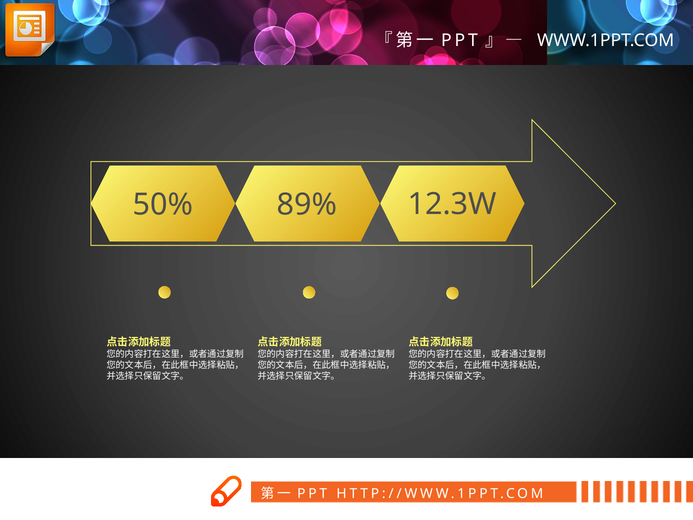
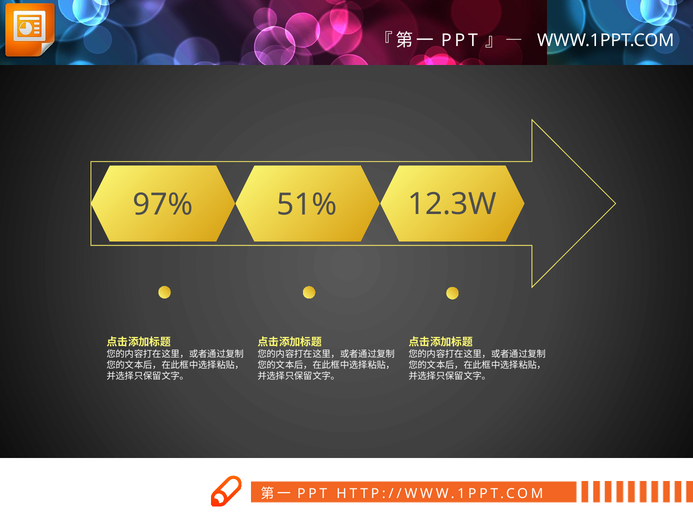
50%: 50% -> 97%
89%: 89% -> 51%
